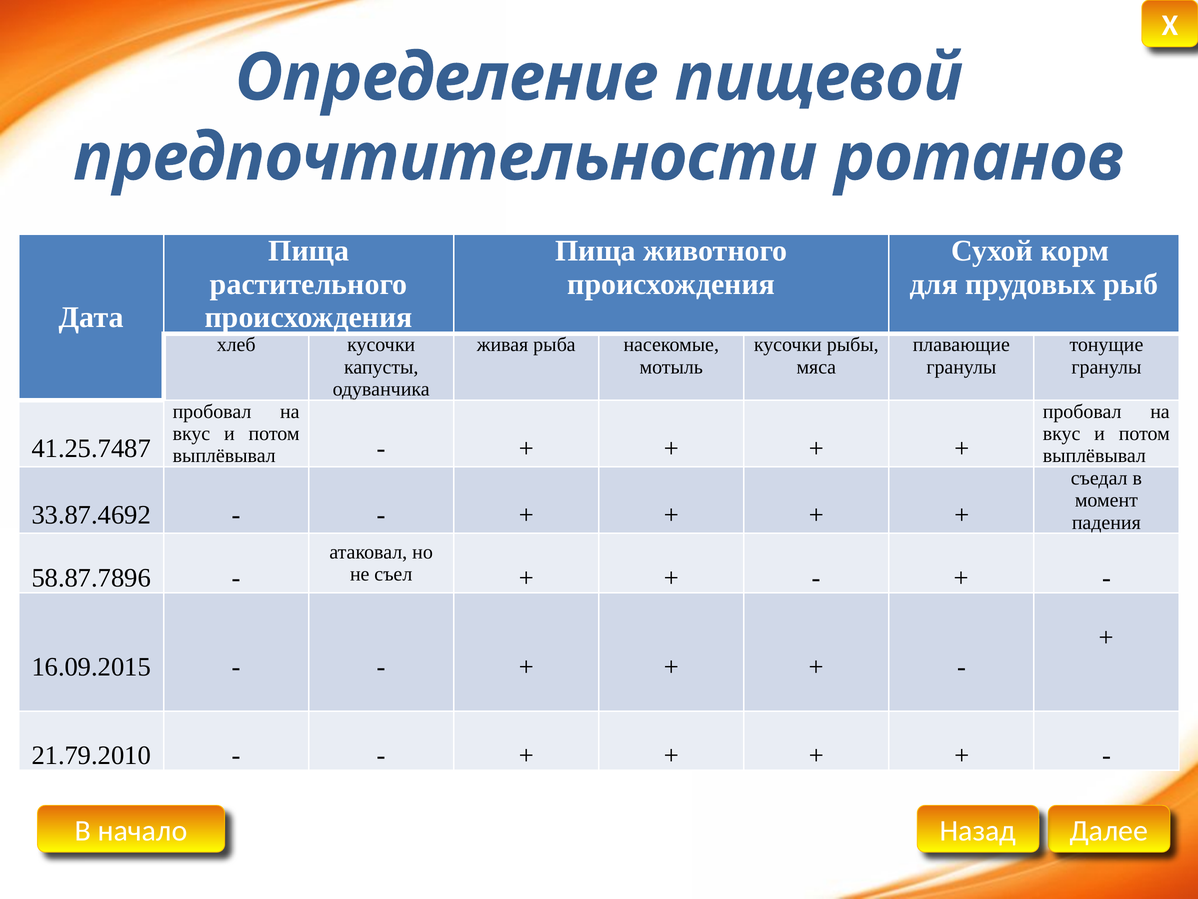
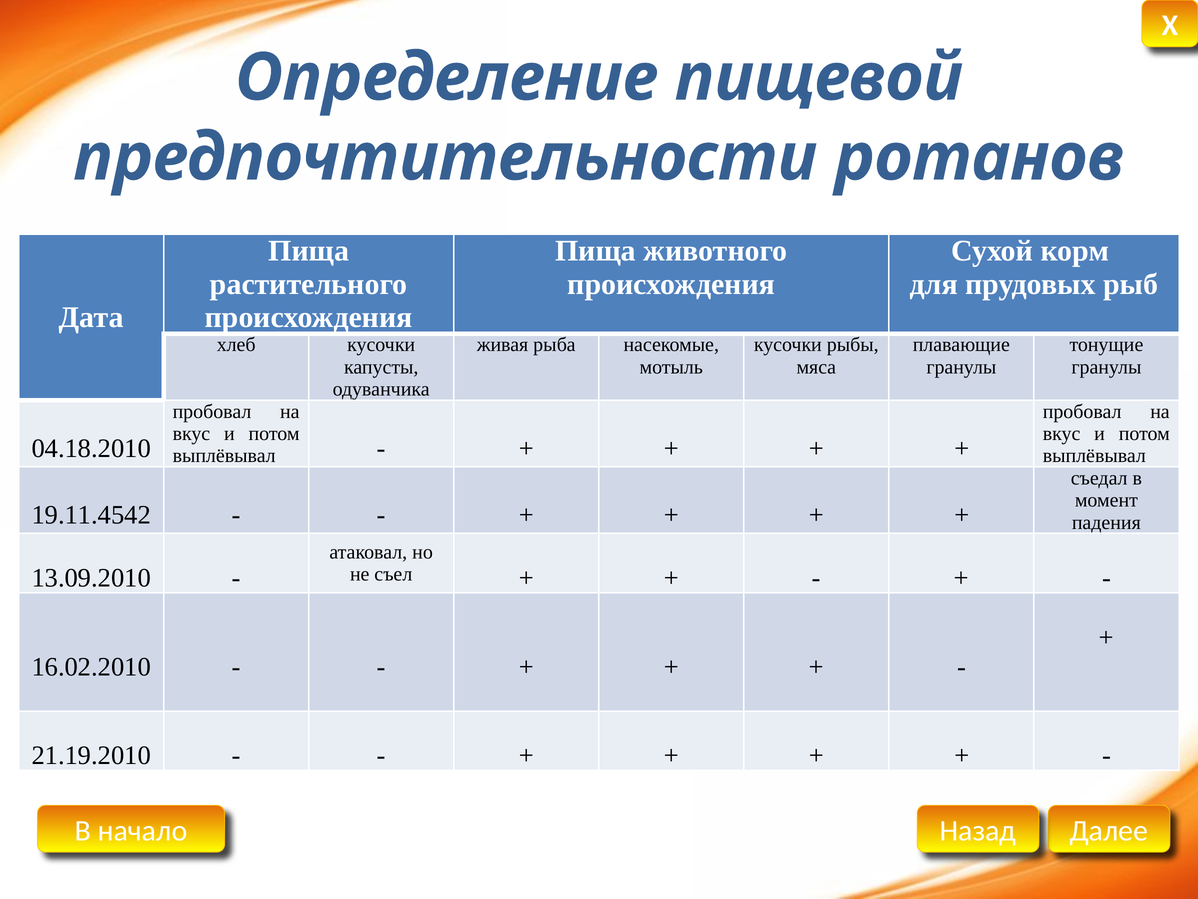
41.25.7487: 41.25.7487 -> 04.18.2010
33.87.4692: 33.87.4692 -> 19.11.4542
58.87.7896: 58.87.7896 -> 13.09.2010
16.09.2015: 16.09.2015 -> 16.02.2010
21.79.2010: 21.79.2010 -> 21.19.2010
